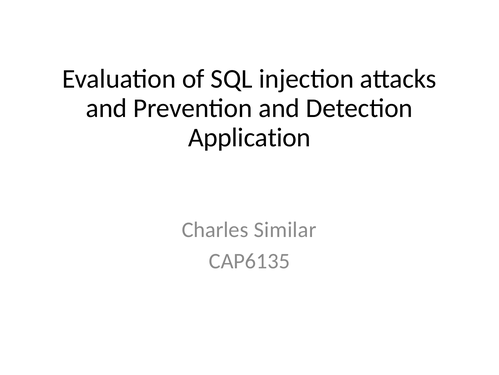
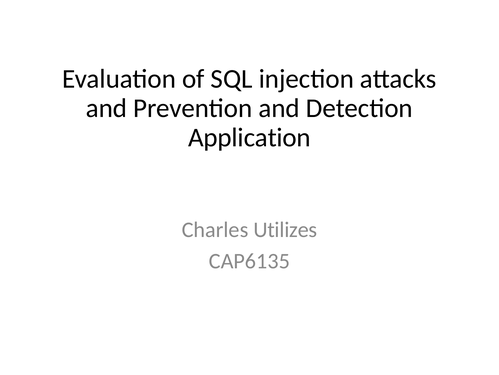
Similar: Similar -> Utilizes
